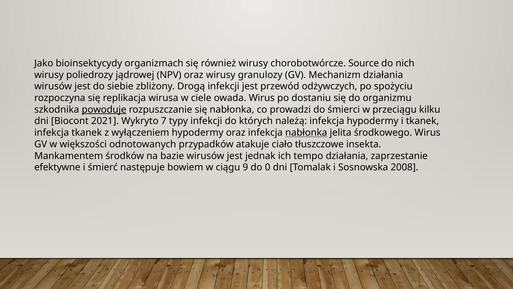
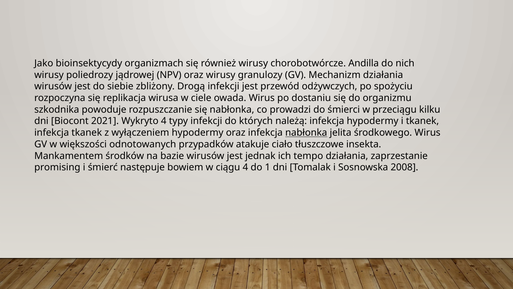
Source: Source -> Andilla
powoduje underline: present -> none
Wykryto 7: 7 -> 4
efektywne: efektywne -> promising
ciągu 9: 9 -> 4
0: 0 -> 1
